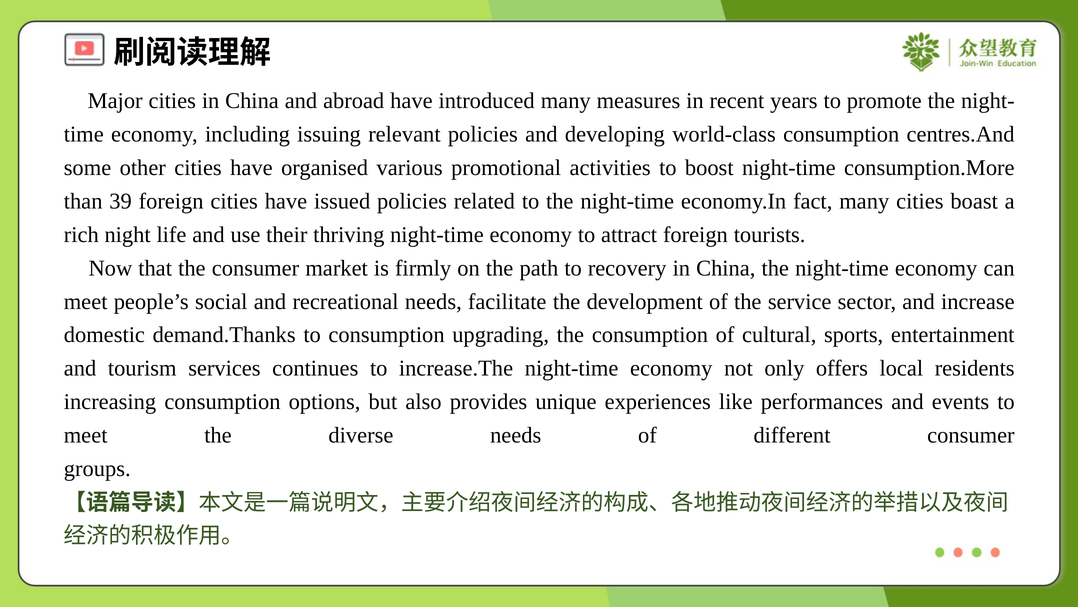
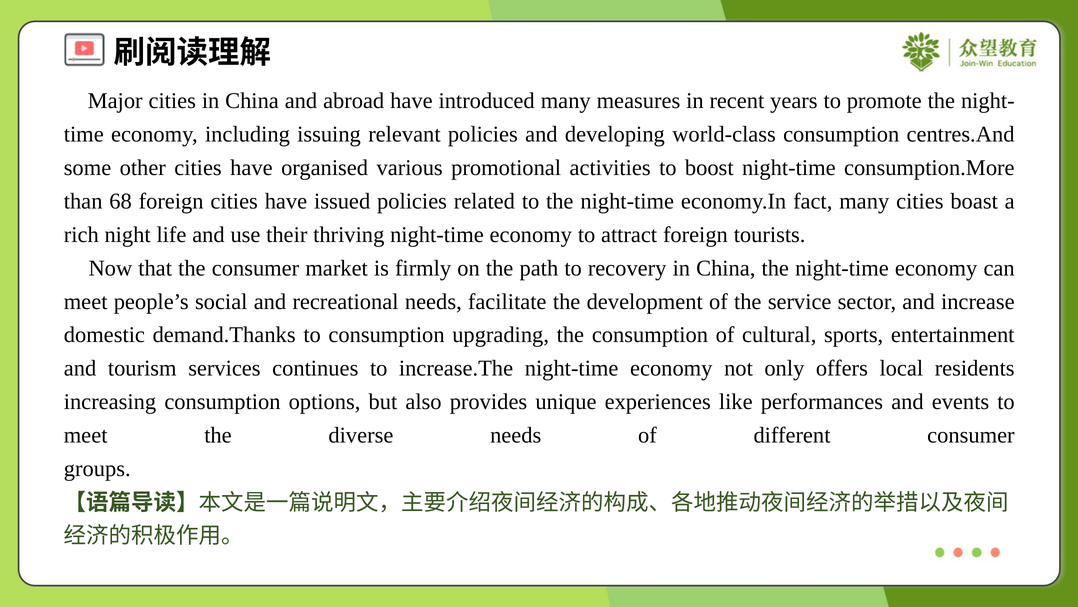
39: 39 -> 68
